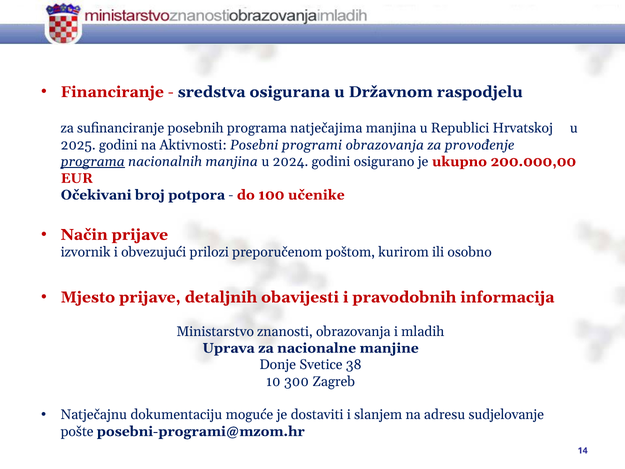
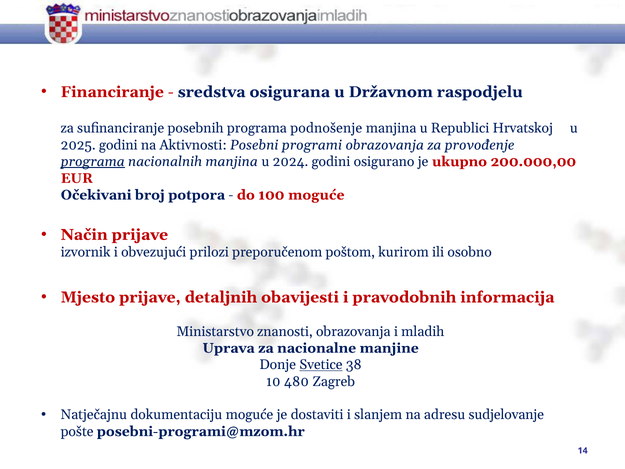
natječajima: natječajima -> podnošenje
100 učenike: učenike -> moguće
Svetice underline: none -> present
300: 300 -> 480
